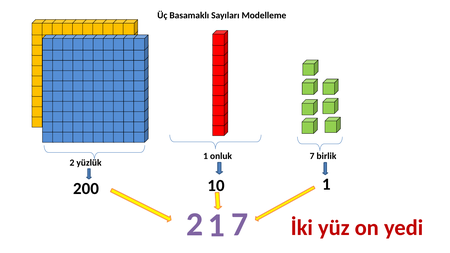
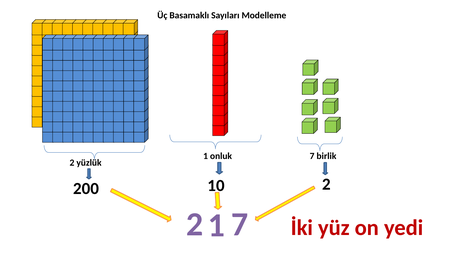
10 1: 1 -> 2
